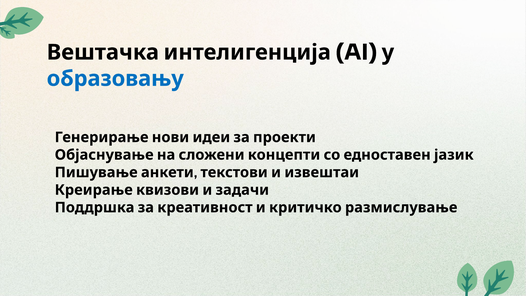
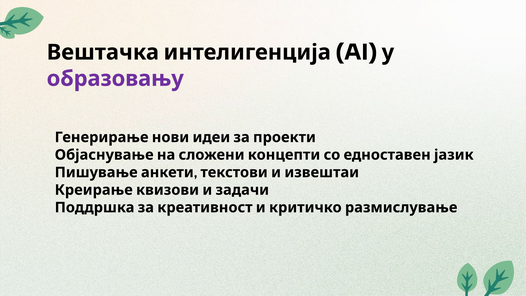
образовању colour: blue -> purple
